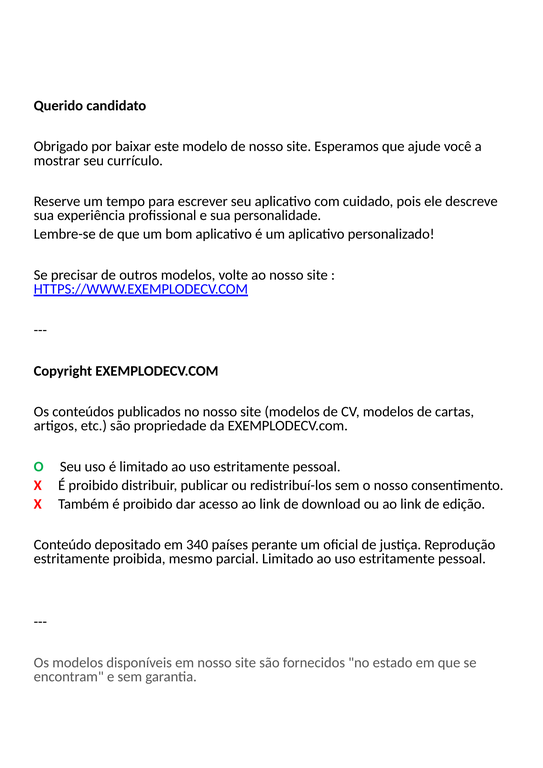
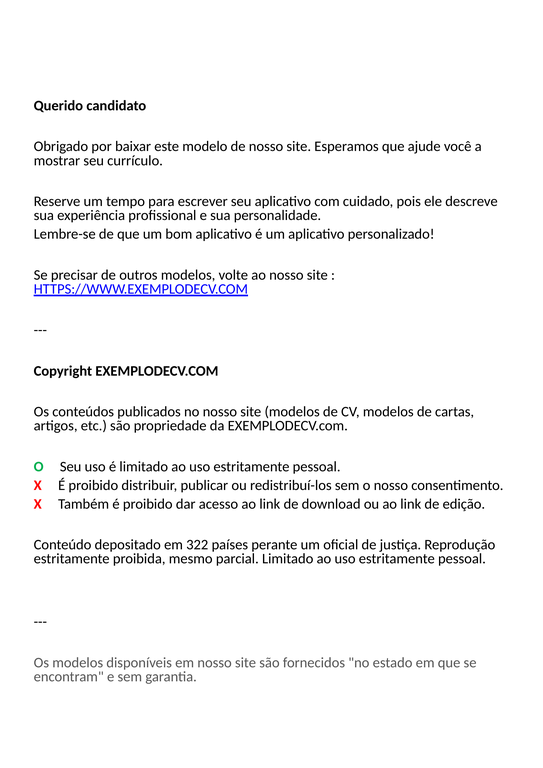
340: 340 -> 322
